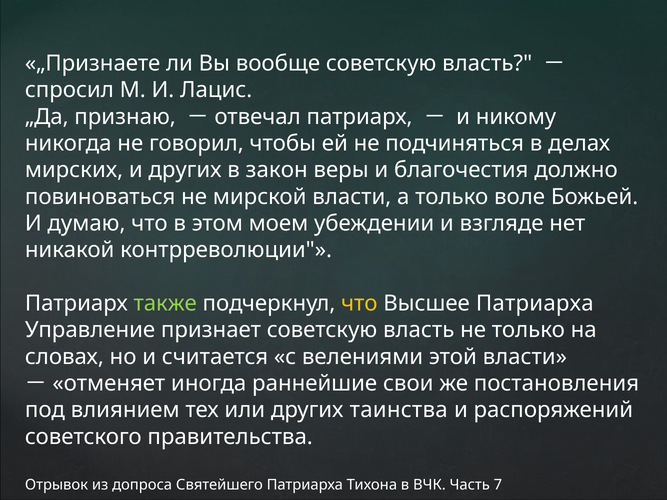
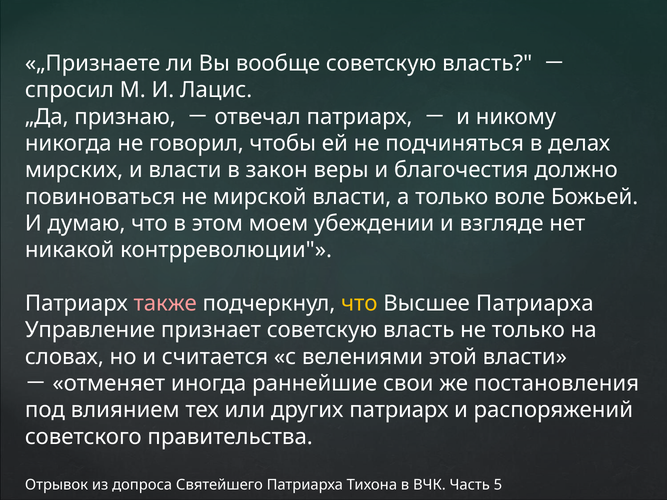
и других: других -> власти
также colour: light green -> pink
других таинства: таинства -> патриарх
7: 7 -> 5
